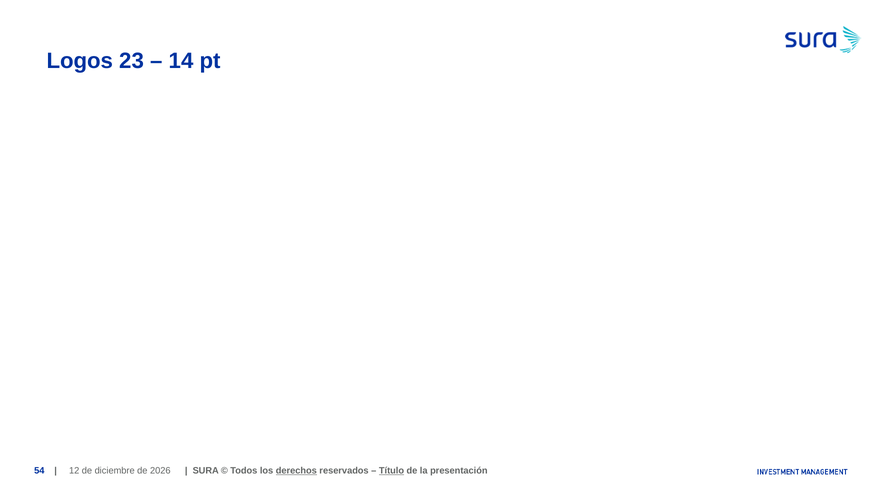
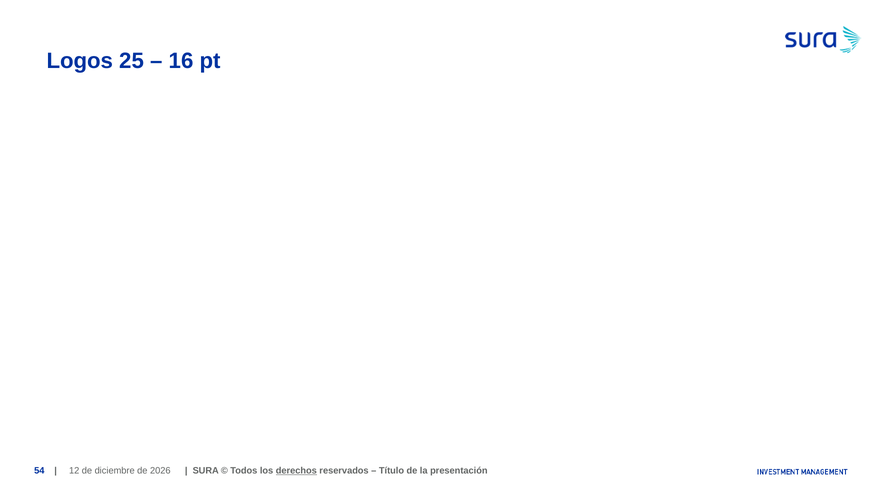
23: 23 -> 25
14: 14 -> 16
Título underline: present -> none
